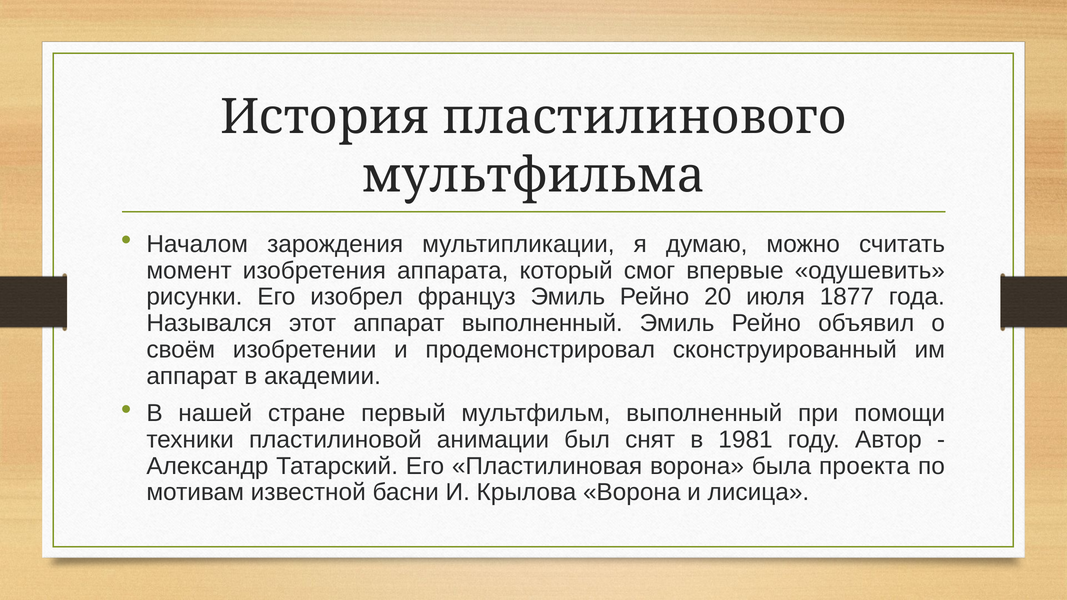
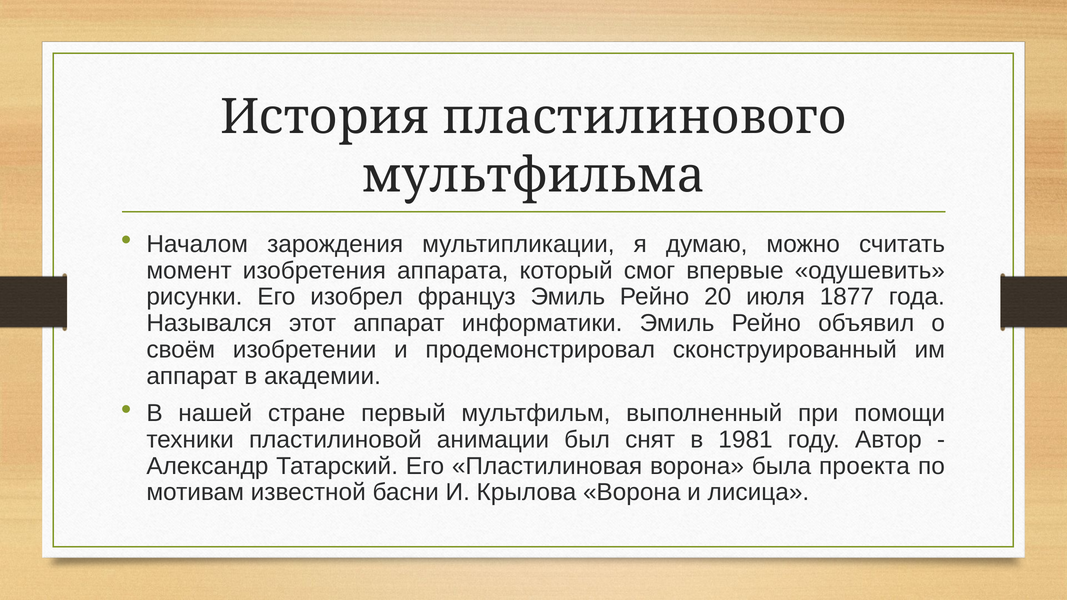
аппарат выполненный: выполненный -> информатики
